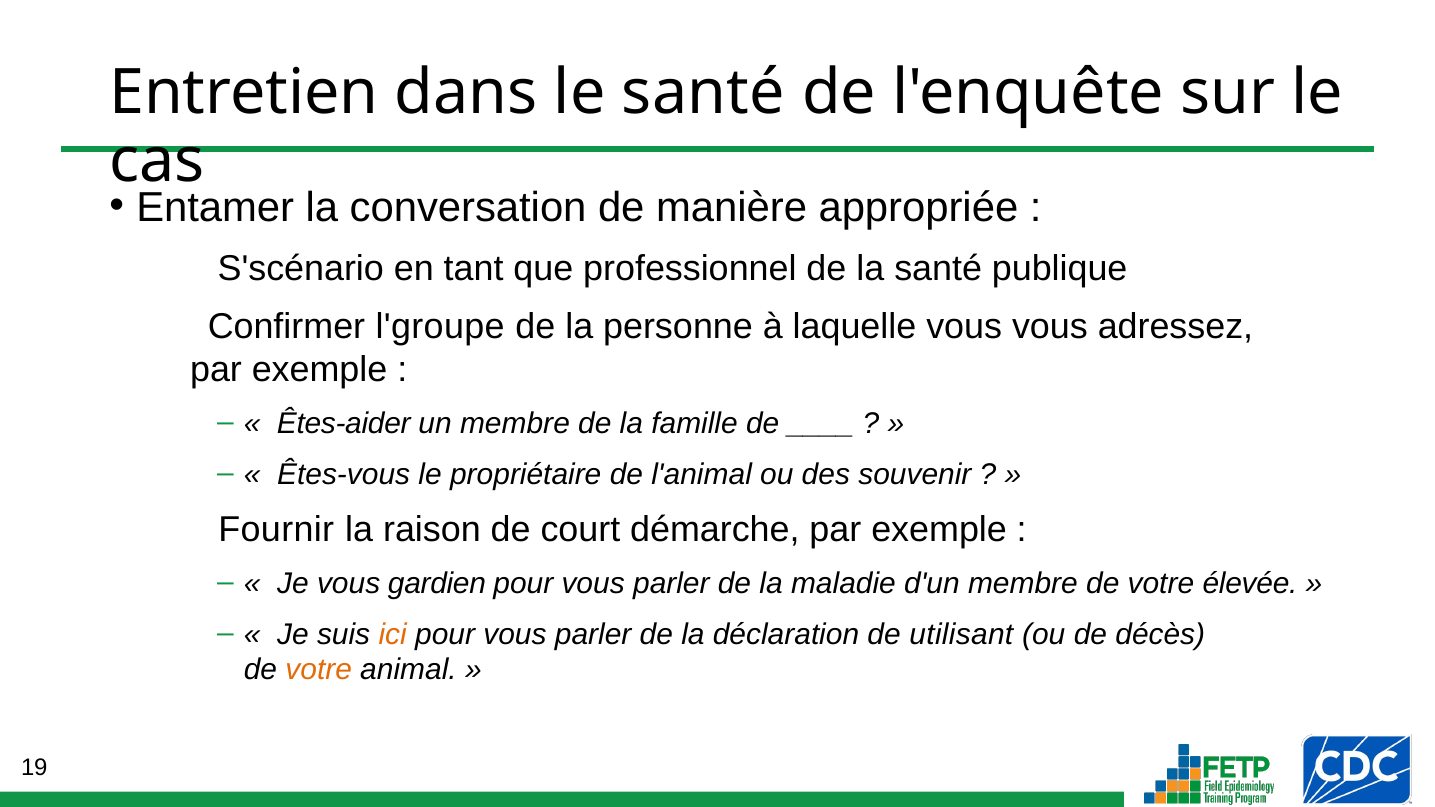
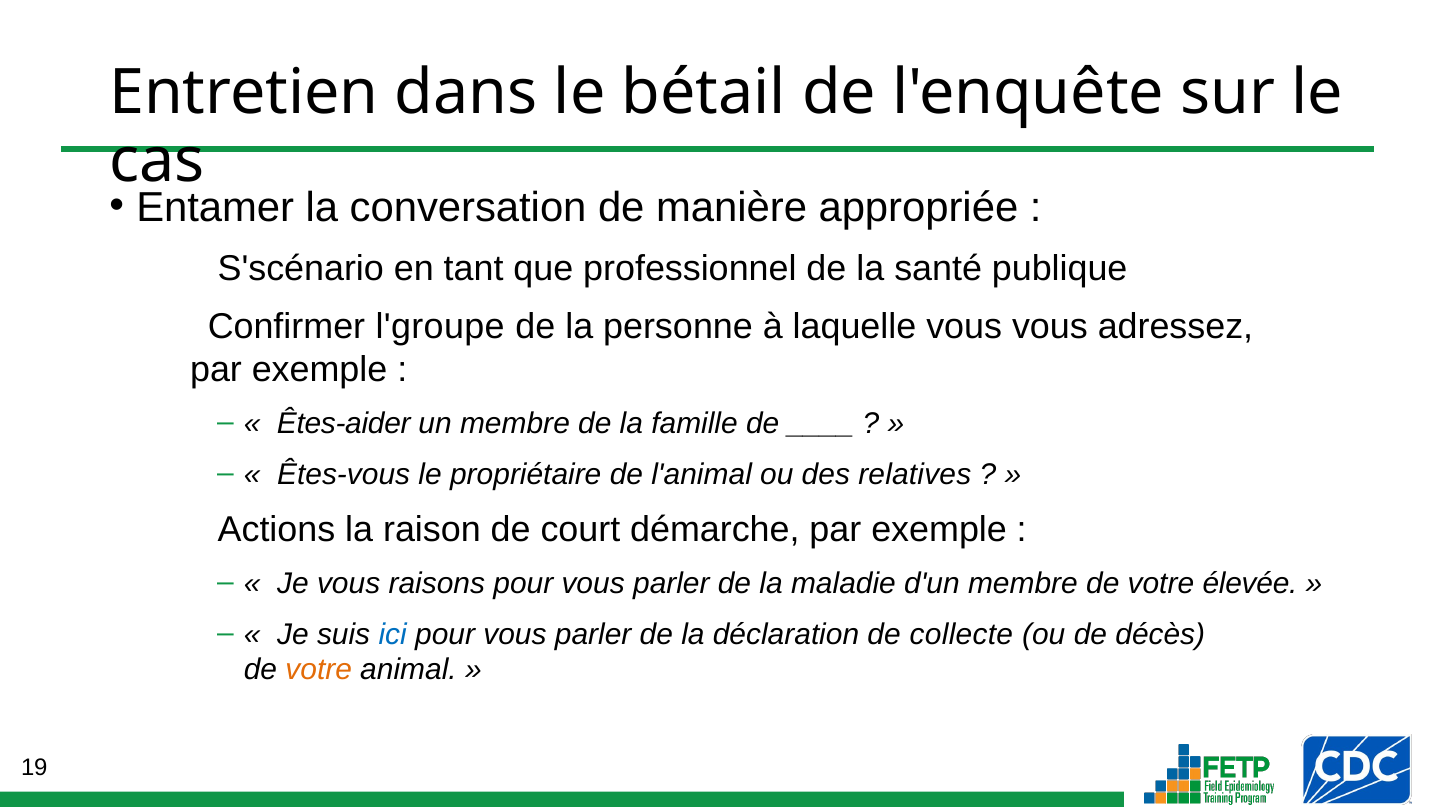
le santé: santé -> bétail
souvenir: souvenir -> relatives
Fournir: Fournir -> Actions
gardien: gardien -> raisons
ici colour: orange -> blue
utilisant: utilisant -> collecte
